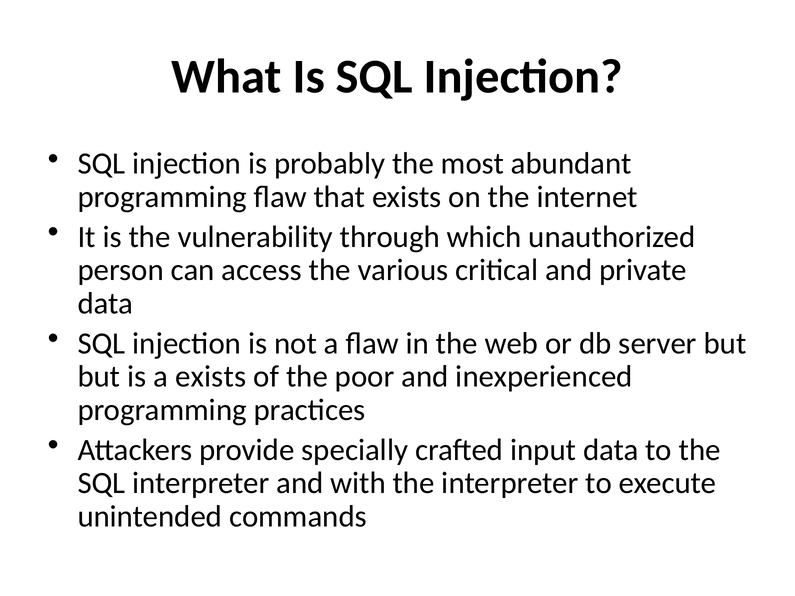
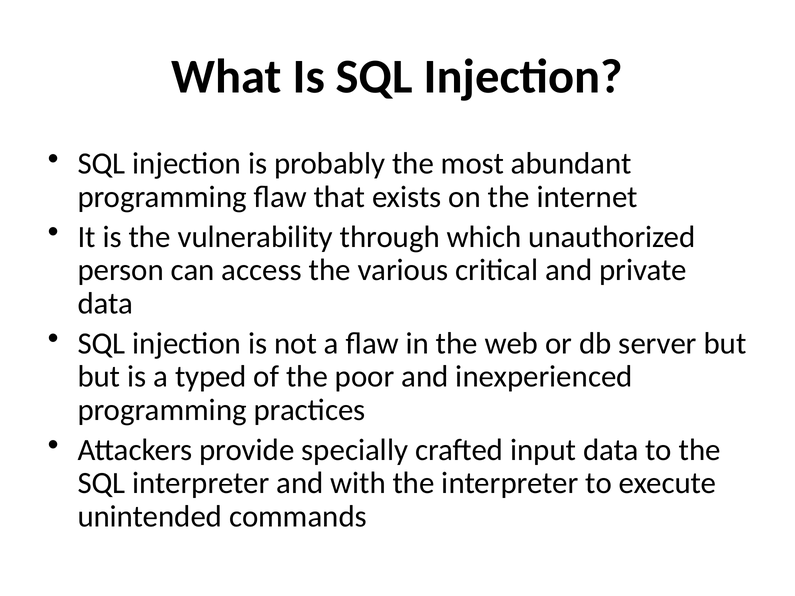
a exists: exists -> typed
